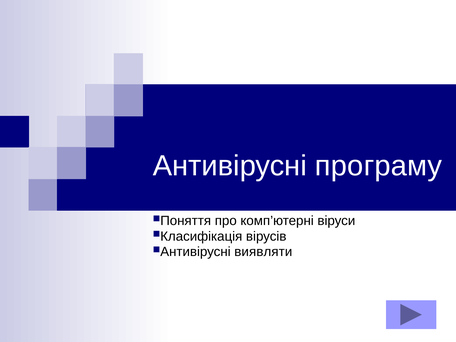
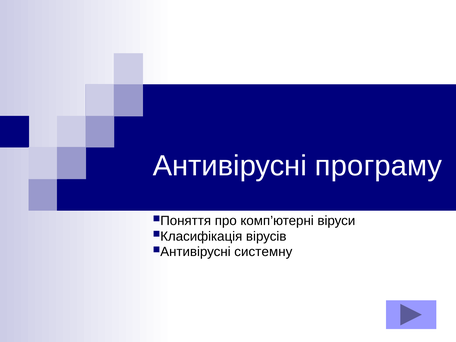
виявляти: виявляти -> системну
